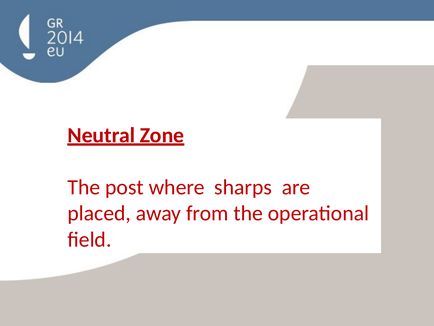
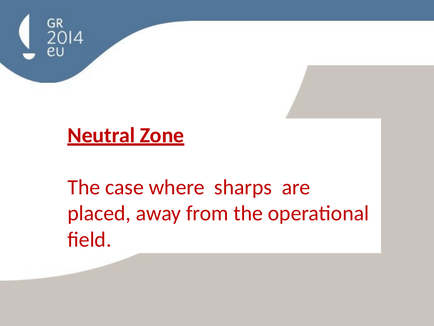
post: post -> case
